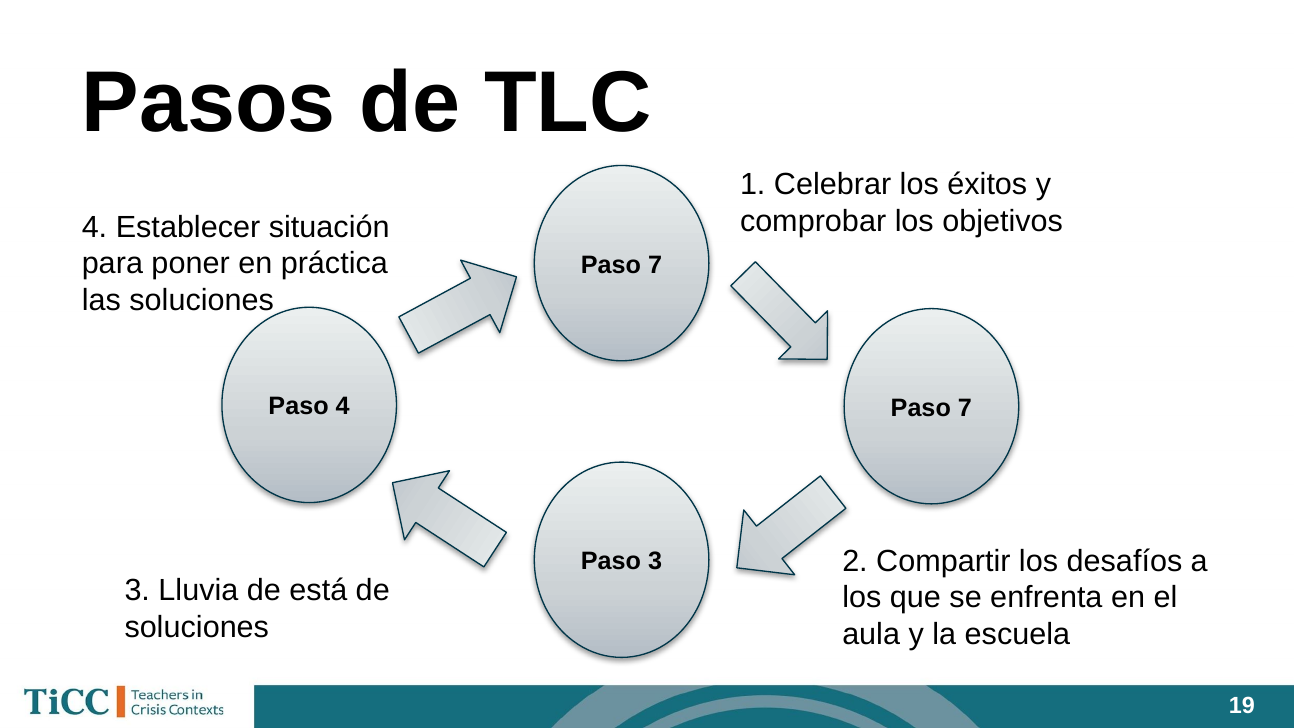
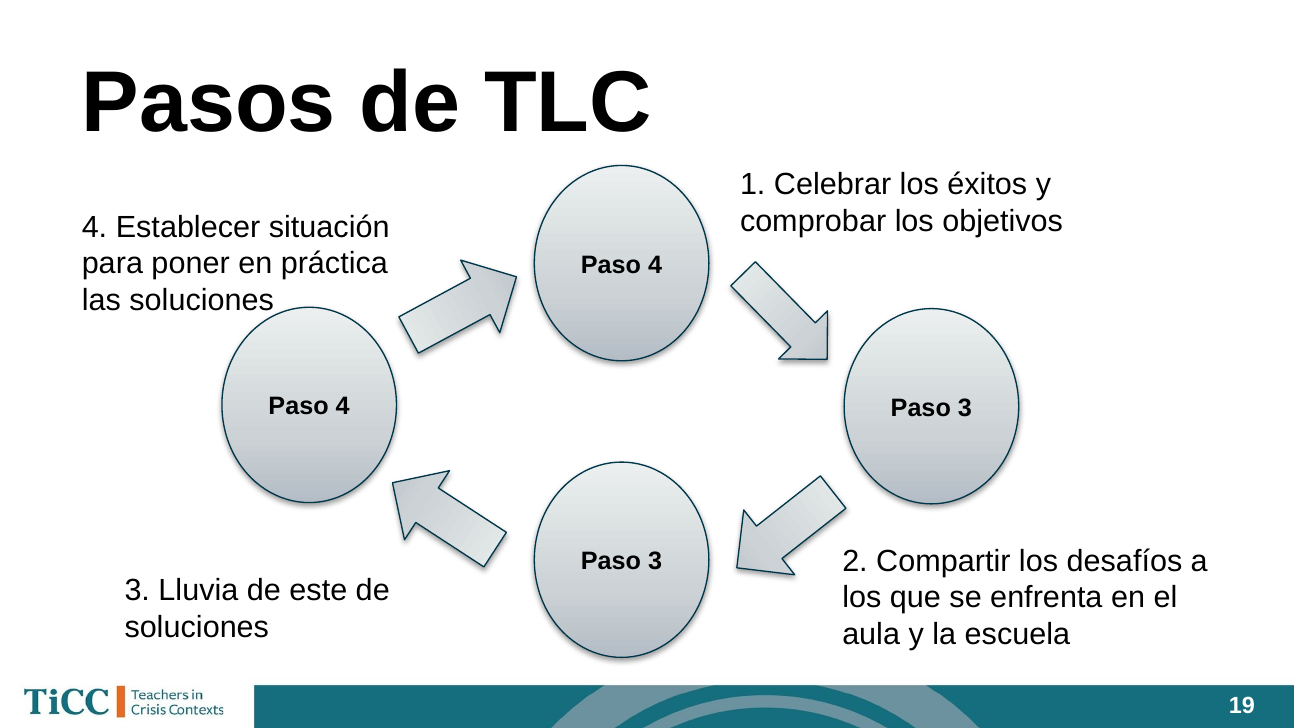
7 at (655, 265): 7 -> 4
7 at (965, 408): 7 -> 3
está: está -> este
